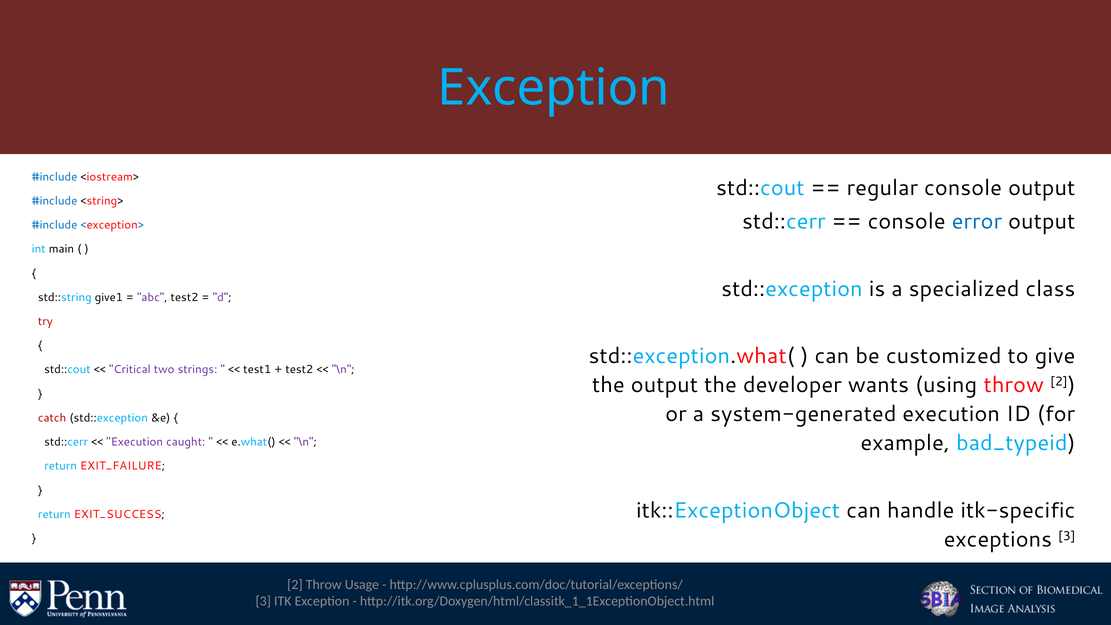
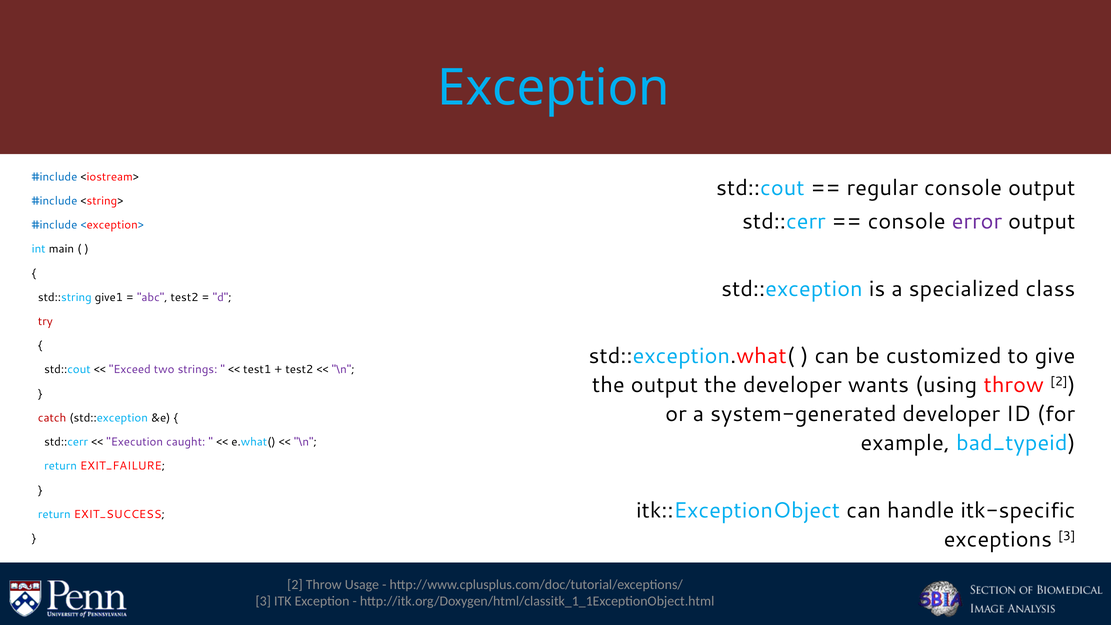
error colour: blue -> purple
Critical: Critical -> Exceed
system-generated execution: execution -> developer
